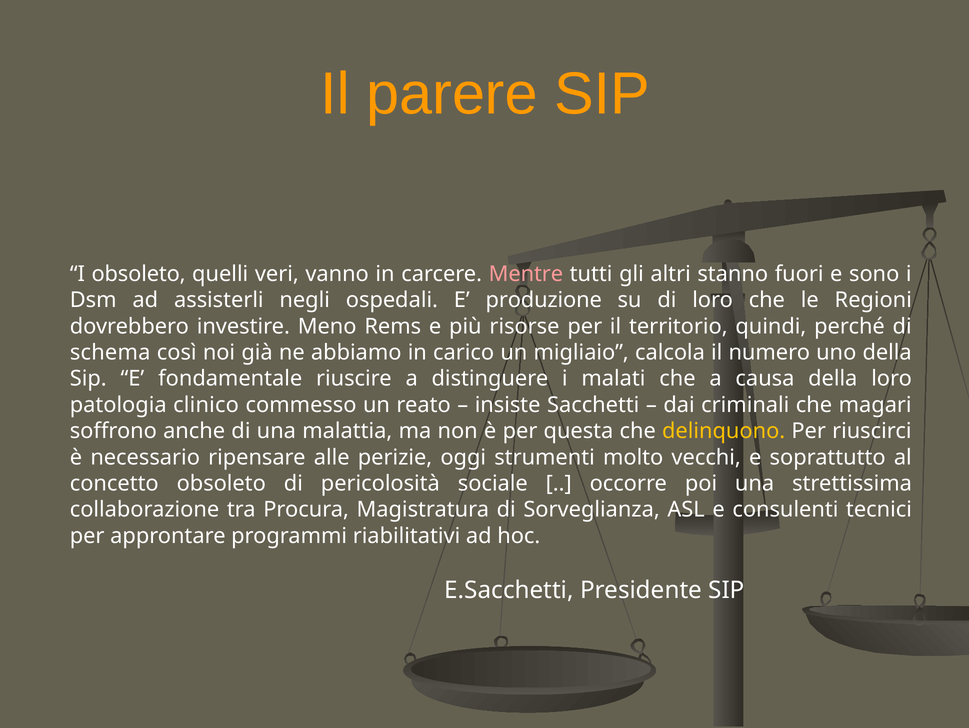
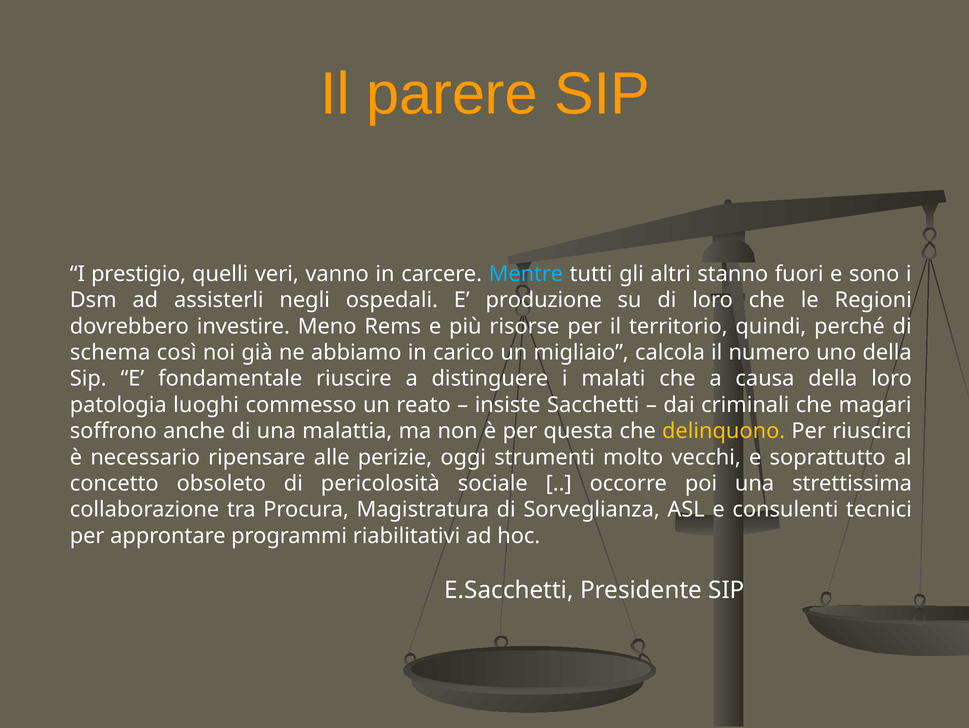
I obsoleto: obsoleto -> prestigio
Mentre colour: pink -> light blue
clinico: clinico -> luoghi
